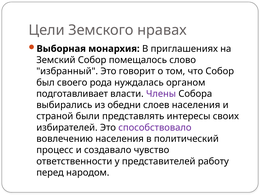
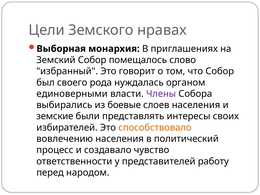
подготавливает: подготавливает -> единоверными
обедни: обедни -> боевые
страной: страной -> земские
способствовало colour: purple -> orange
